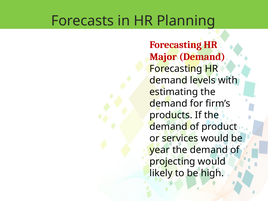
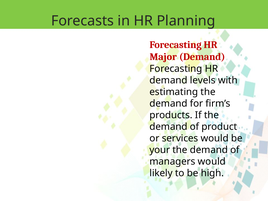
year: year -> your
projecting: projecting -> managers
